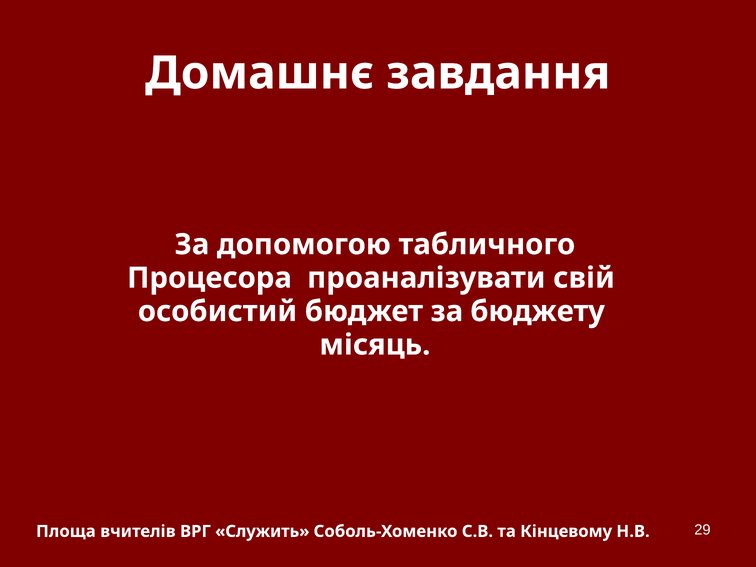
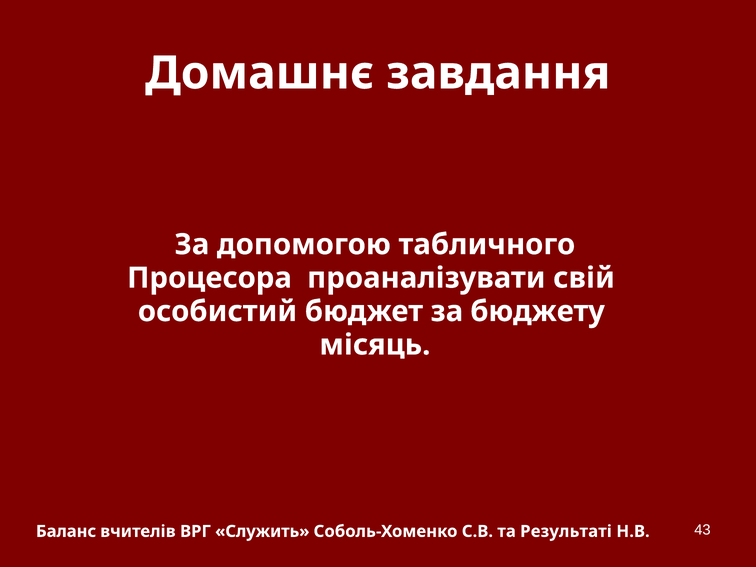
Площа: Площа -> Баланс
Кінцевому: Кінцевому -> Результаті
29: 29 -> 43
